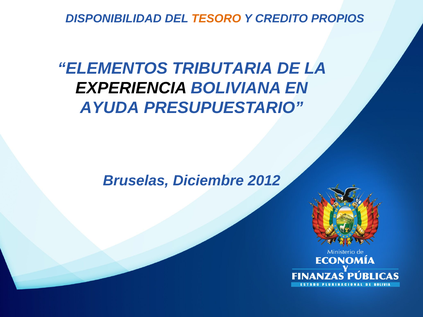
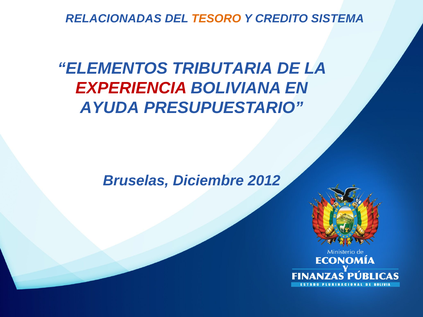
DISPONIBILIDAD: DISPONIBILIDAD -> RELACIONADAS
PROPIOS: PROPIOS -> SISTEMA
EXPERIENCIA colour: black -> red
